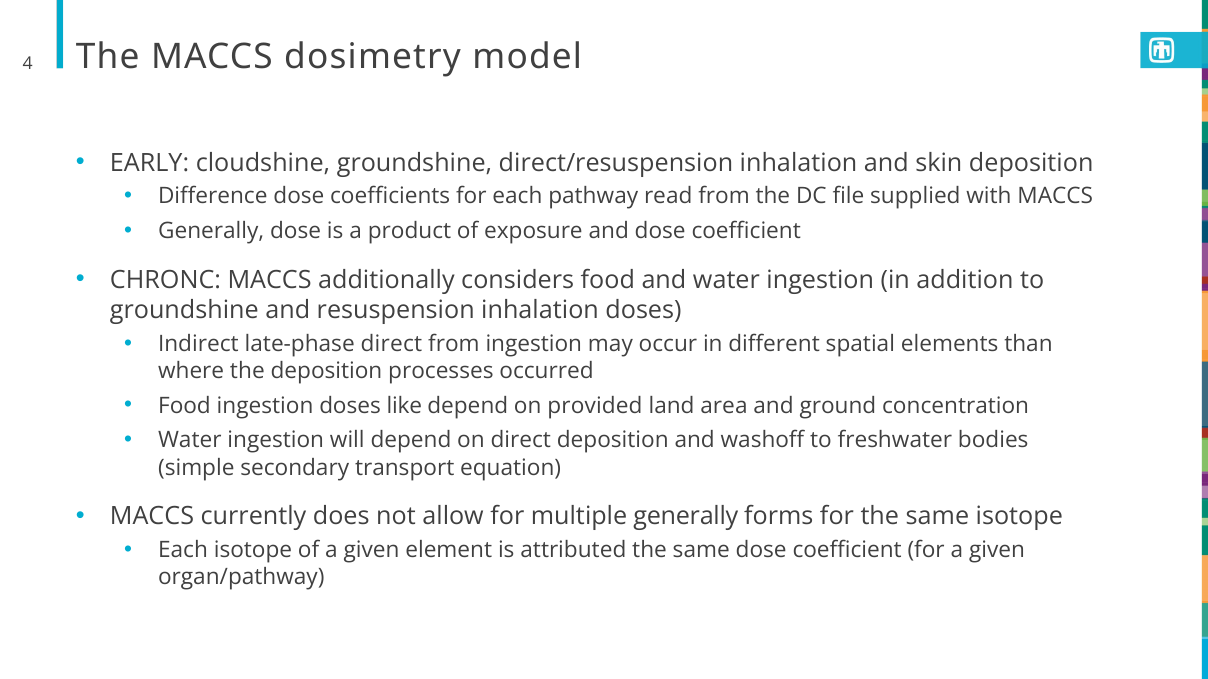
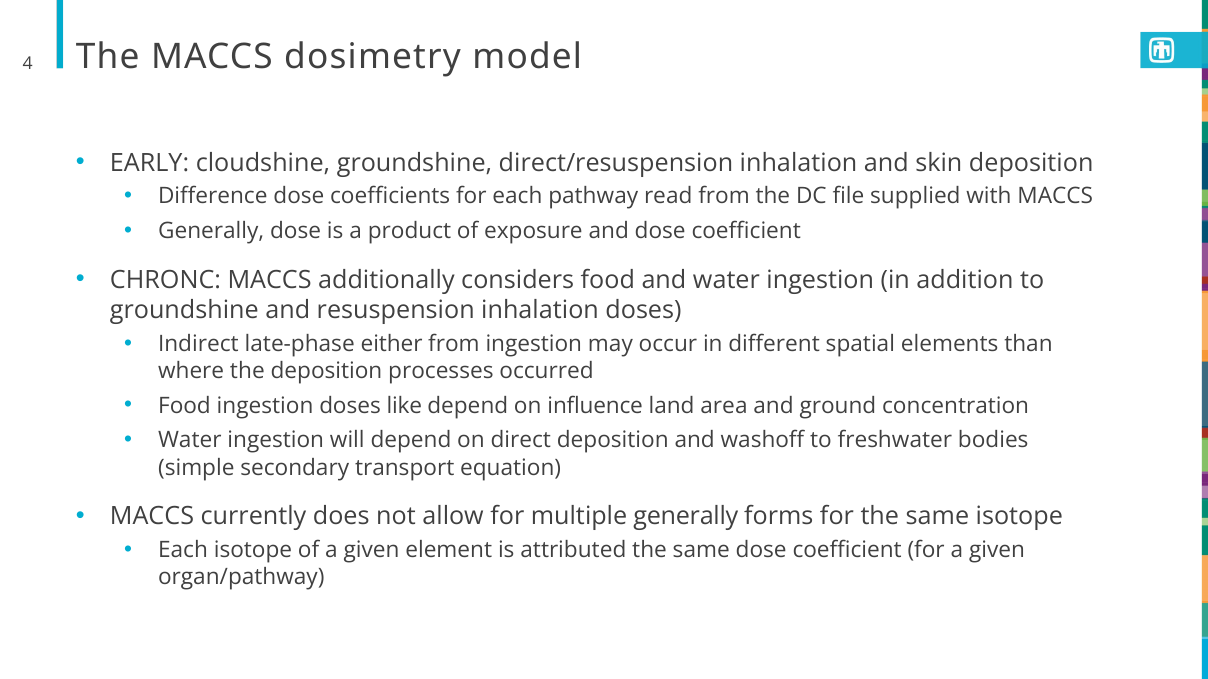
late-phase direct: direct -> either
provided: provided -> influence
